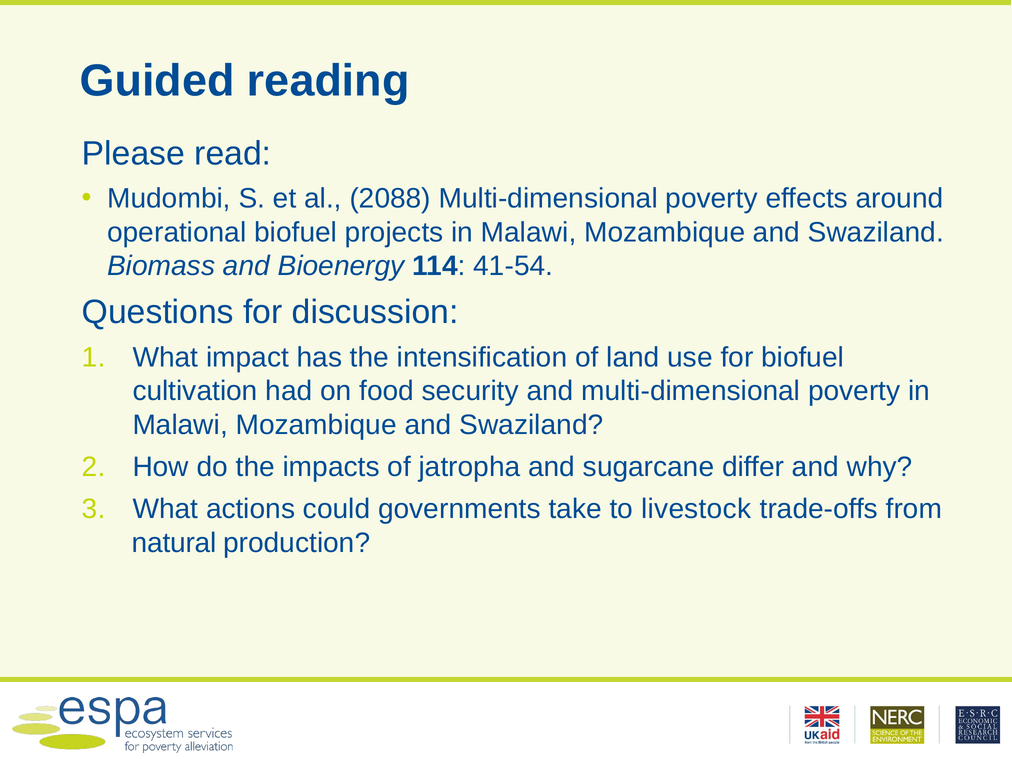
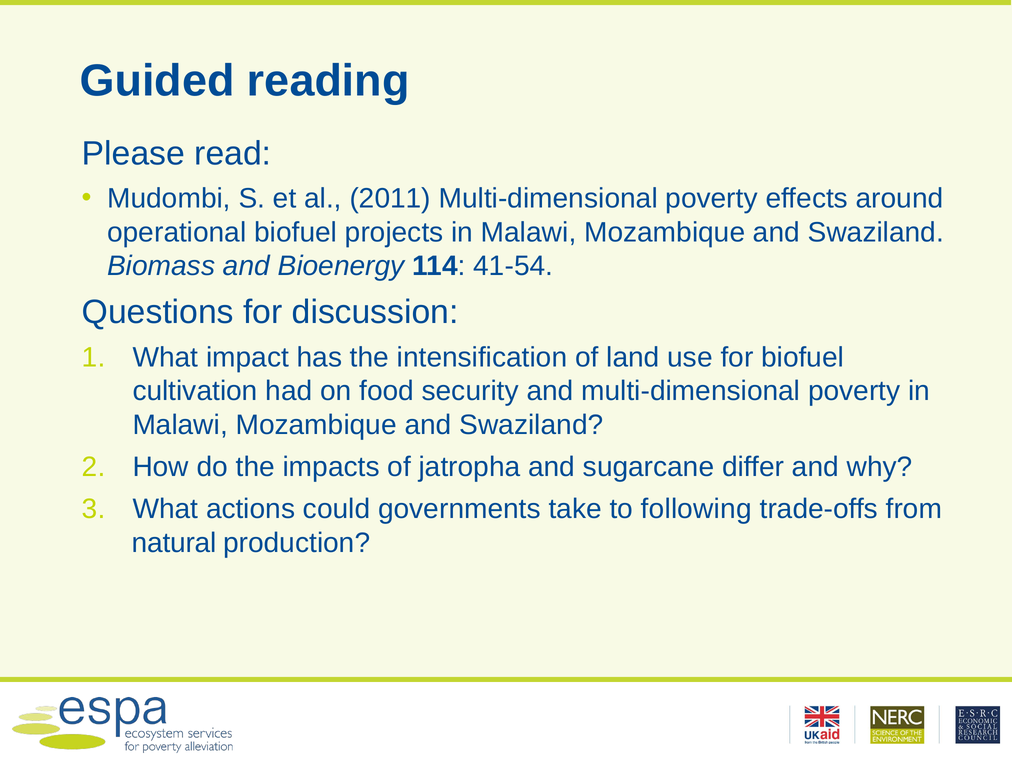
2088: 2088 -> 2011
livestock: livestock -> following
